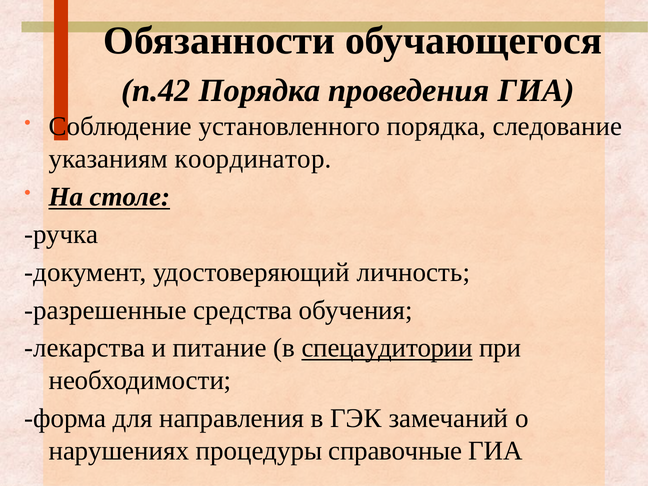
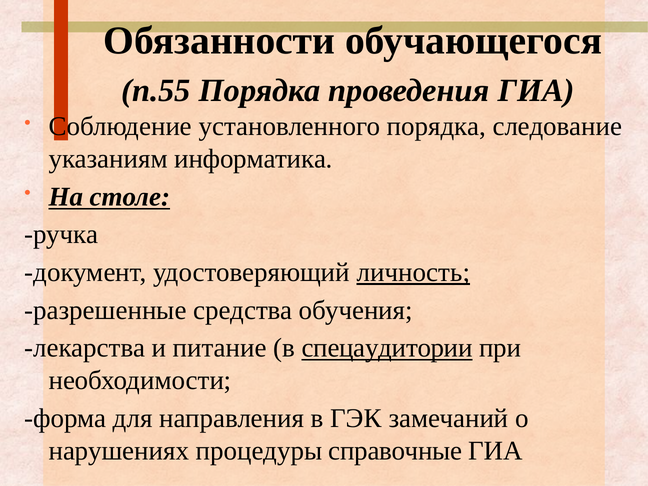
п.42: п.42 -> п.55
координатор: координатор -> информатика
личность underline: none -> present
